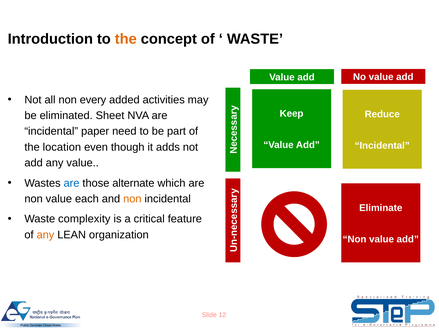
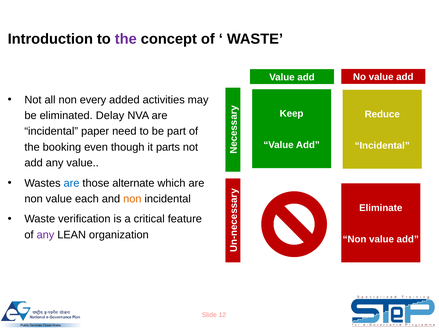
the at (126, 39) colour: orange -> purple
Sheet: Sheet -> Delay
location: location -> booking
adds: adds -> parts
complexity: complexity -> verification
any at (45, 235) colour: orange -> purple
